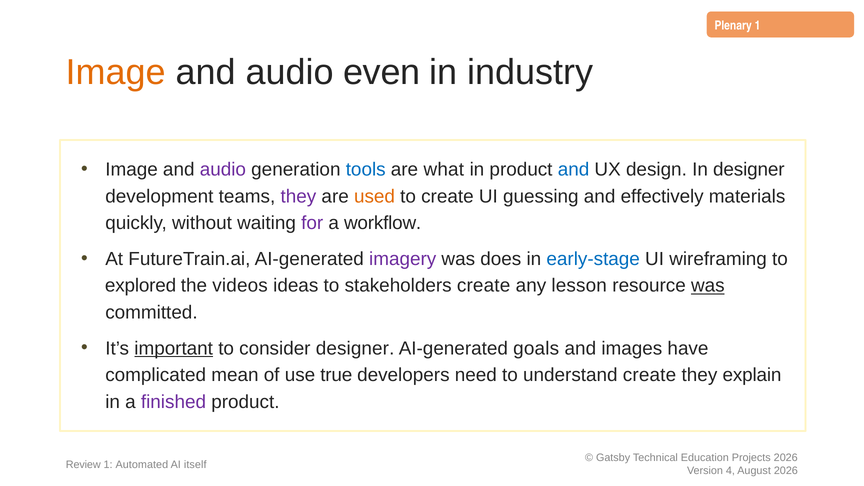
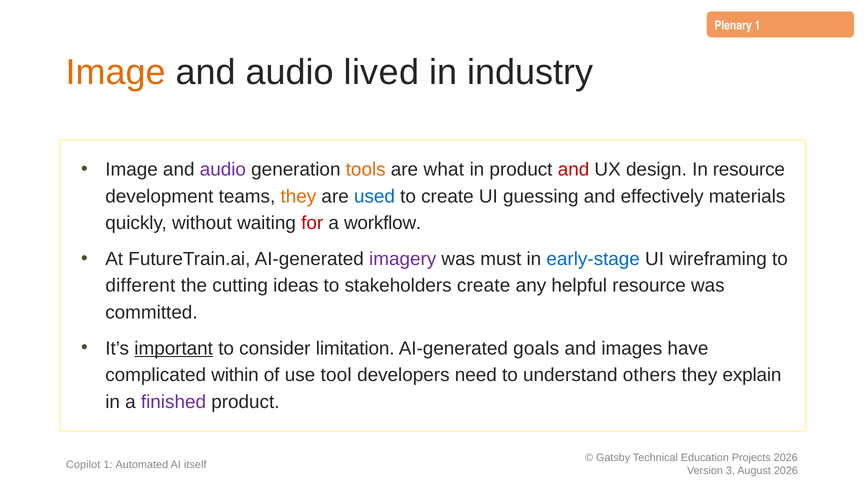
even: even -> lived
tools colour: blue -> orange
and at (574, 170) colour: blue -> red
In designer: designer -> resource
they at (298, 196) colour: purple -> orange
used colour: orange -> blue
for colour: purple -> red
does: does -> must
explored: explored -> different
videos: videos -> cutting
lesson: lesson -> helpful
was at (708, 286) underline: present -> none
consider designer: designer -> limitation
mean: mean -> within
true: true -> tool
understand create: create -> others
Review: Review -> Copilot
4: 4 -> 3
